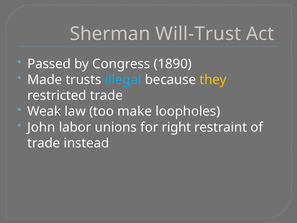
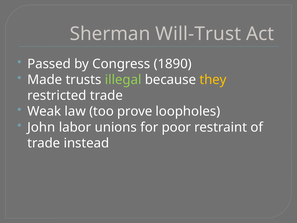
illegal colour: light blue -> light green
make: make -> prove
right: right -> poor
